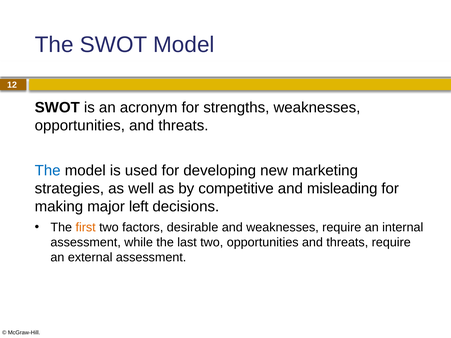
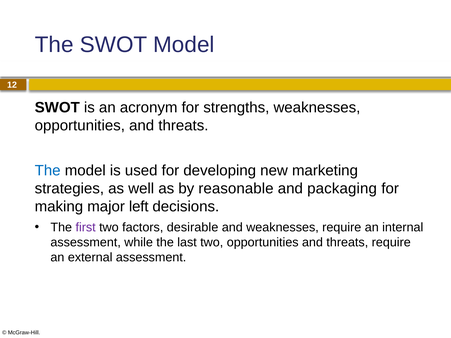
competitive: competitive -> reasonable
misleading: misleading -> packaging
first colour: orange -> purple
